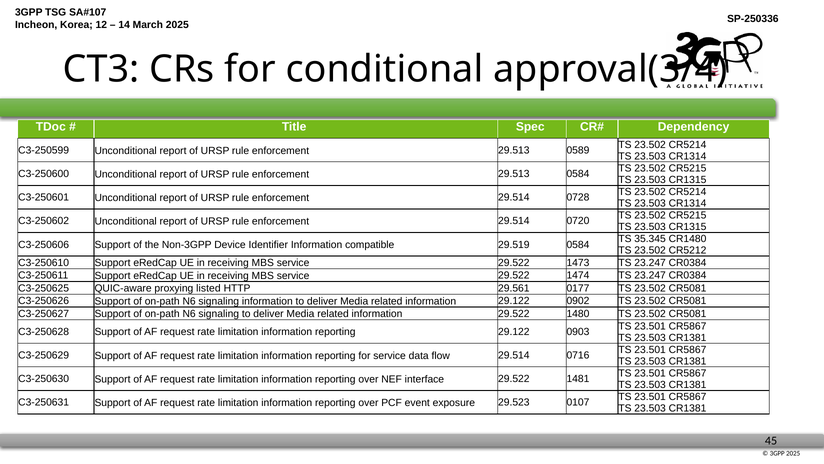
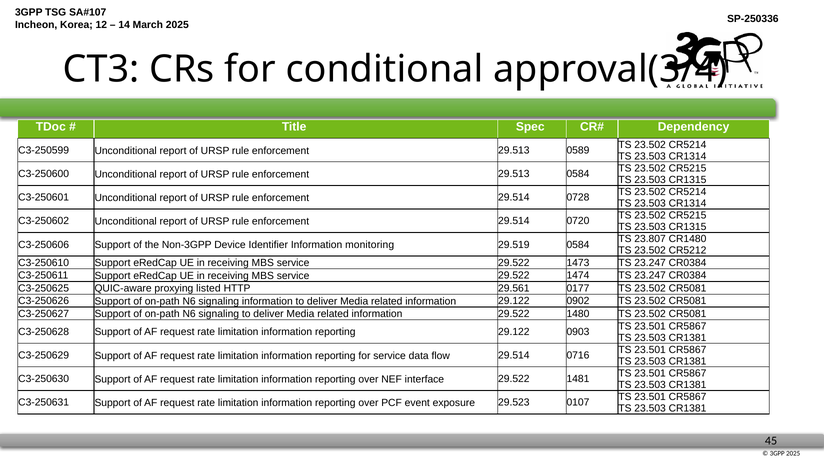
35.345: 35.345 -> 23.807
compatible: compatible -> monitoring
